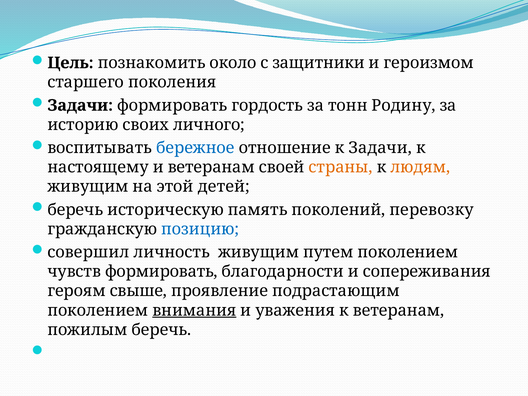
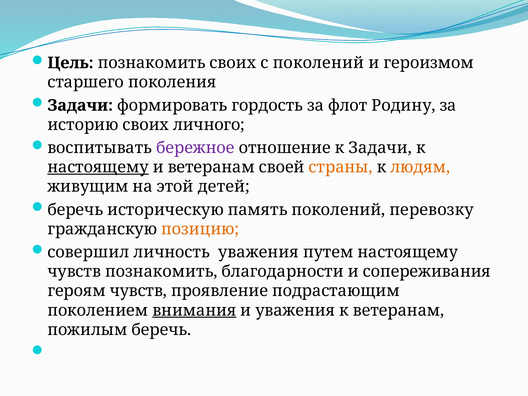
познакомить около: около -> своих
с защитники: защитники -> поколений
тонн: тонн -> флот
бережное colour: blue -> purple
настоящему at (98, 167) underline: none -> present
позицию colour: blue -> orange
личность живущим: живущим -> уважения
путем поколением: поколением -> настоящему
чувств формировать: формировать -> познакомить
героям свыше: свыше -> чувств
